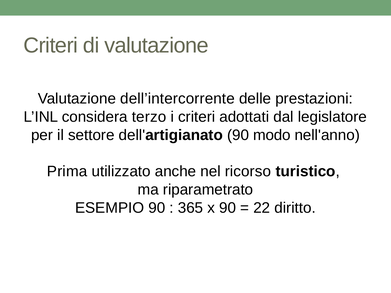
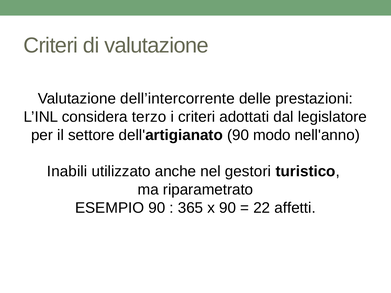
Prima: Prima -> Inabili
ricorso: ricorso -> gestori
diritto: diritto -> affetti
